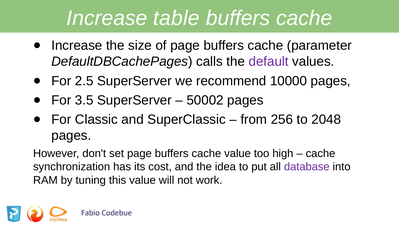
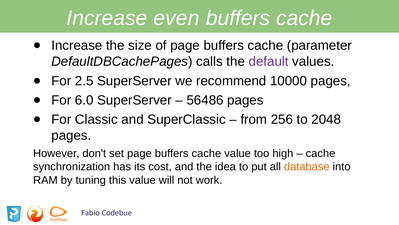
table: table -> even
3.5: 3.5 -> 6.0
50002: 50002 -> 56486
database colour: purple -> orange
